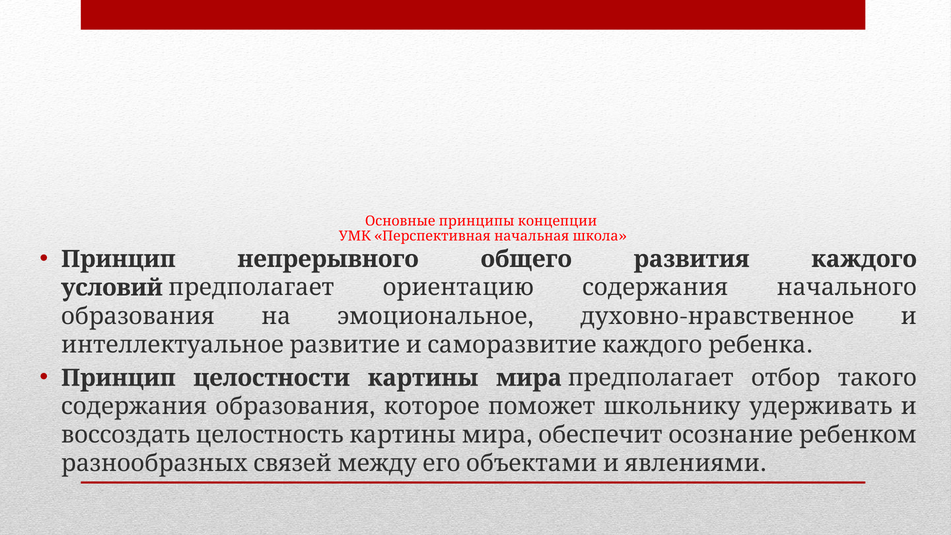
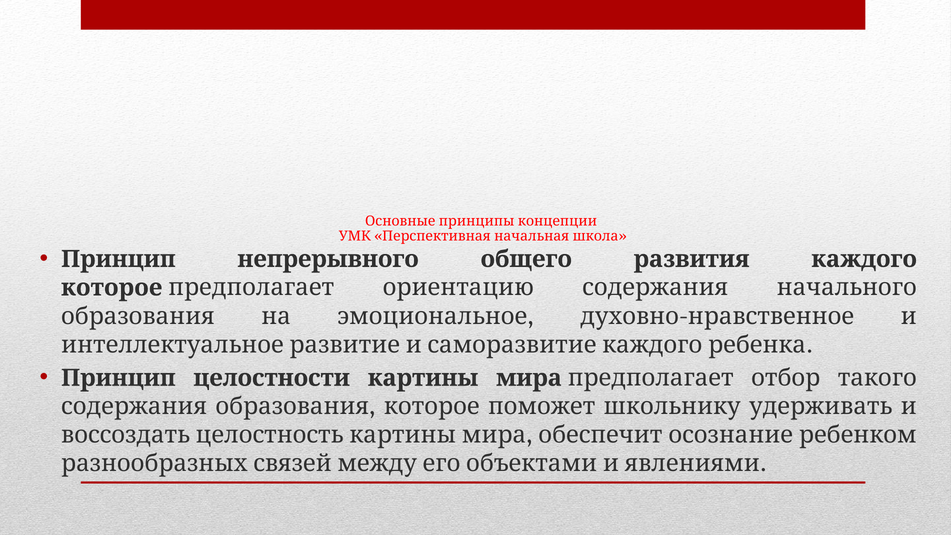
условий at (112, 288): условий -> которое
